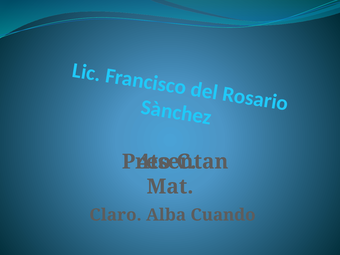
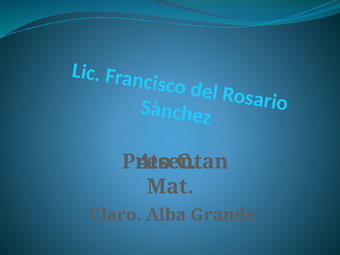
Cuando: Cuando -> Grande
